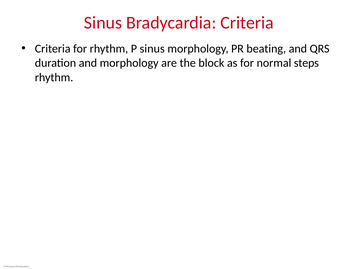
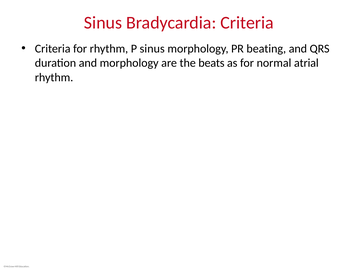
block: block -> beats
steps: steps -> atrial
